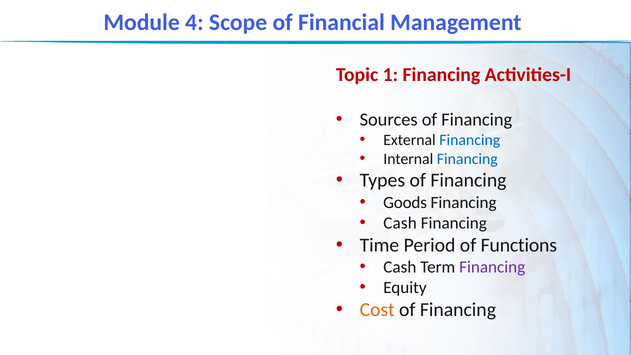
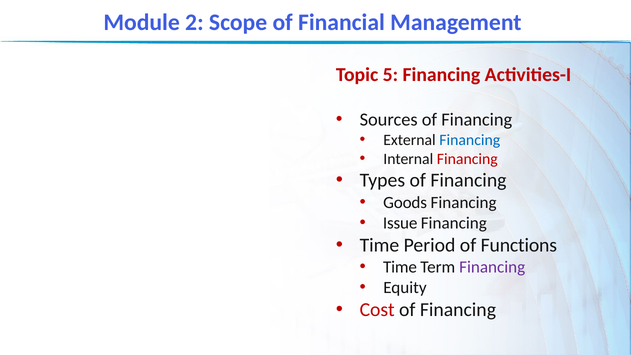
4: 4 -> 2
1: 1 -> 5
Financing at (467, 159) colour: blue -> red
Cash at (400, 223): Cash -> Issue
Cash at (400, 267): Cash -> Time
Cost colour: orange -> red
